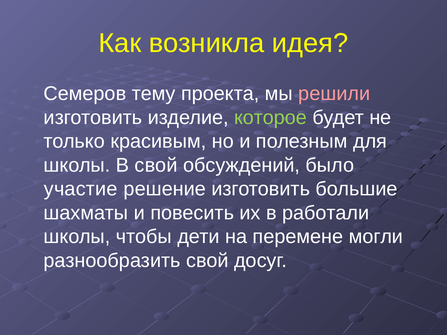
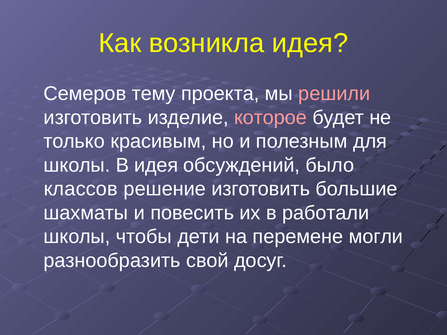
которое colour: light green -> pink
В свой: свой -> идея
участие: участие -> классов
